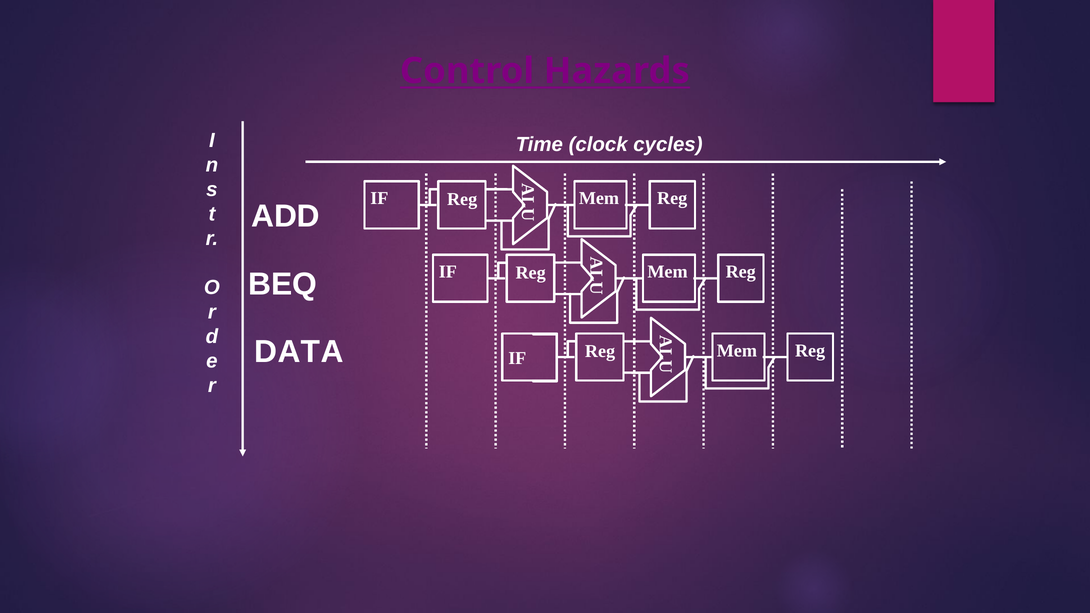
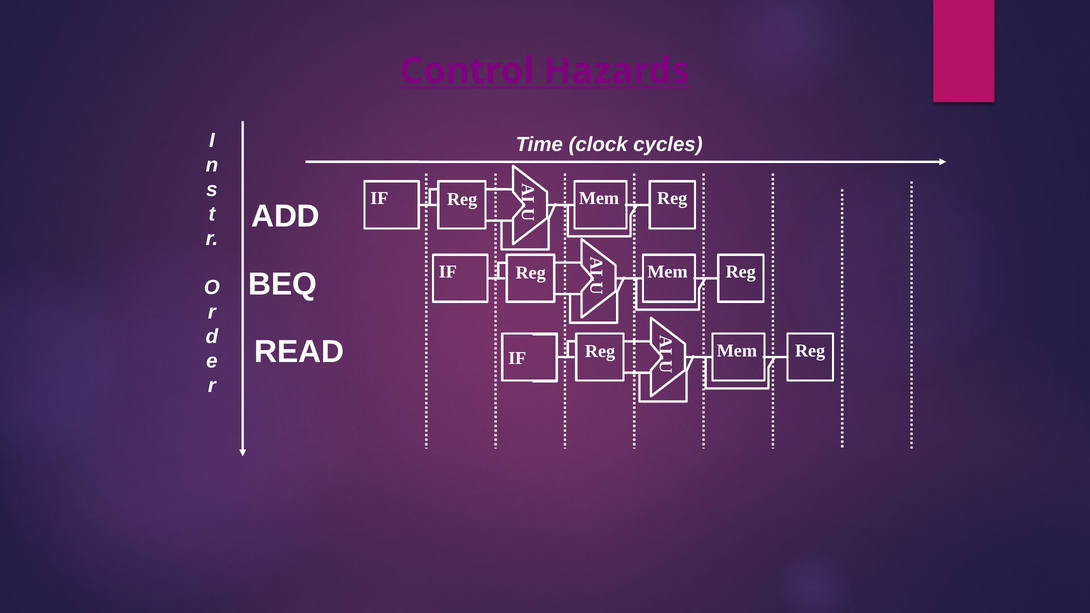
DATA: DATA -> READ
